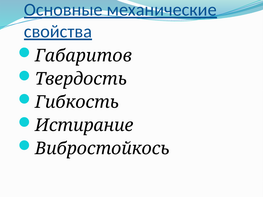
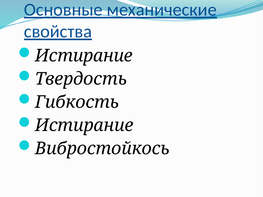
Габаритов at (84, 56): Габаритов -> Истирание
